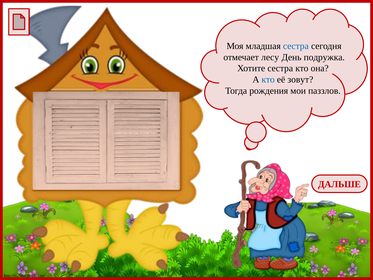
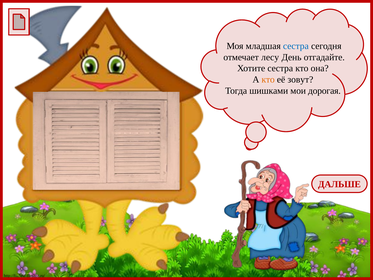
подружка: подружка -> отгадайте
кто at (268, 80) colour: blue -> orange
рождения: рождения -> шишками
паззлов: паззлов -> дорогая
